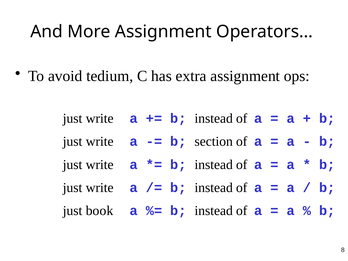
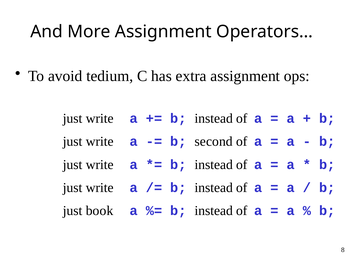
section: section -> second
